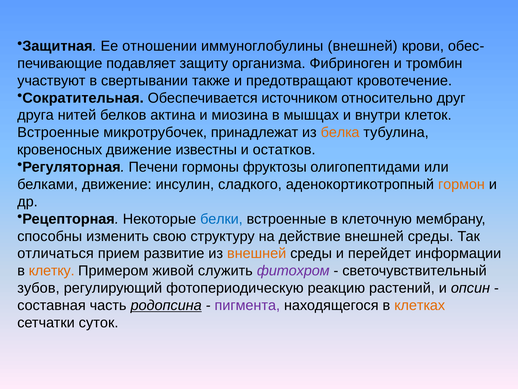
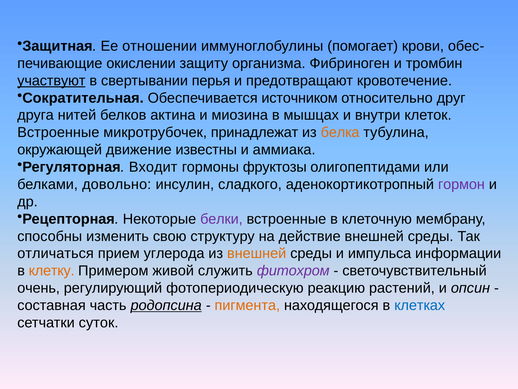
иммуноглобулины внешней: внешней -> помогает
подавляет: подавляет -> окислении
участвуют underline: none -> present
также: также -> перья
кровеносных: кровеносных -> окружающей
остатков: остатков -> аммиака
Печени: Печени -> Входит
белками движение: движение -> довольно
гормон colour: orange -> purple
белки colour: blue -> purple
развитие: развитие -> углерода
перейдет: перейдет -> импульса
зубов: зубов -> очень
пигмента colour: purple -> orange
клетках colour: orange -> blue
